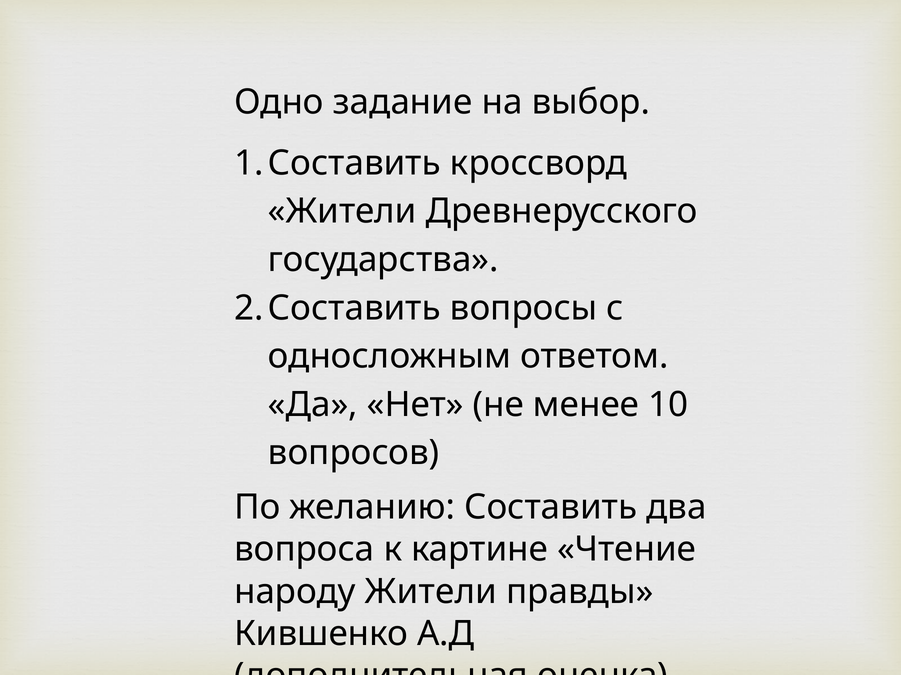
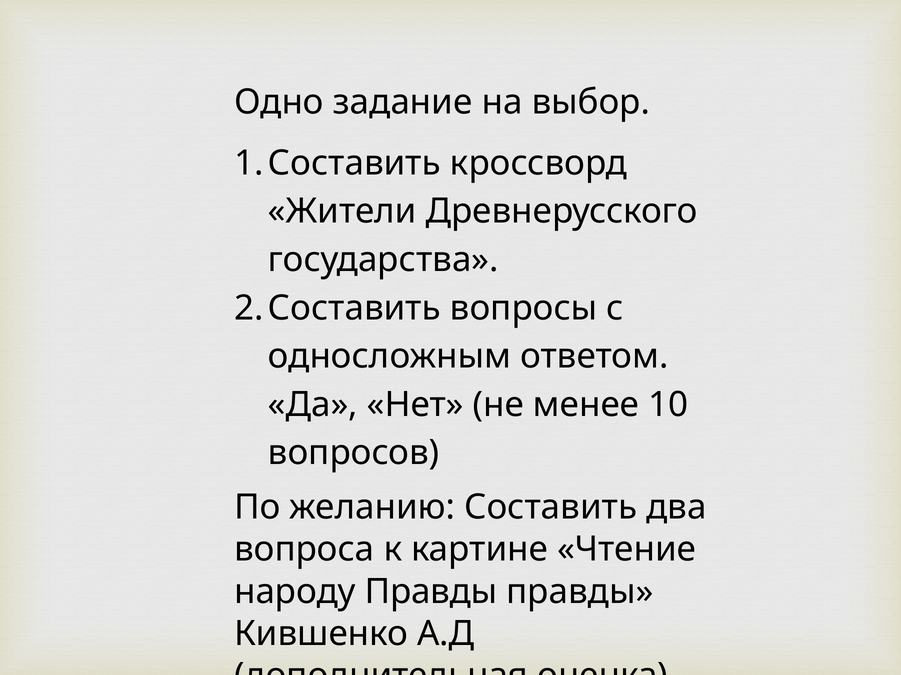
народу Жители: Жители -> Правды
